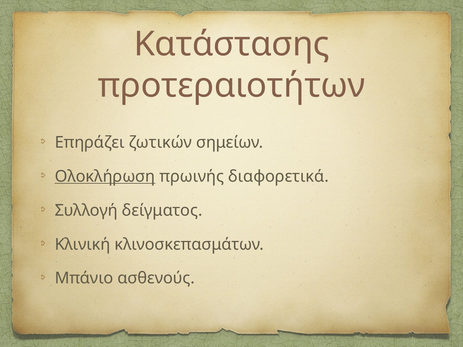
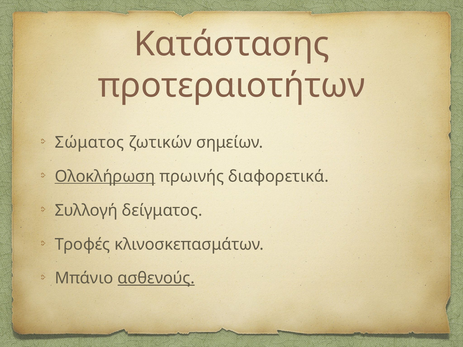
Επηράζει: Επηράζει -> Σώματος
Κλινική: Κλινική -> Τροφές
ασθενούς underline: none -> present
